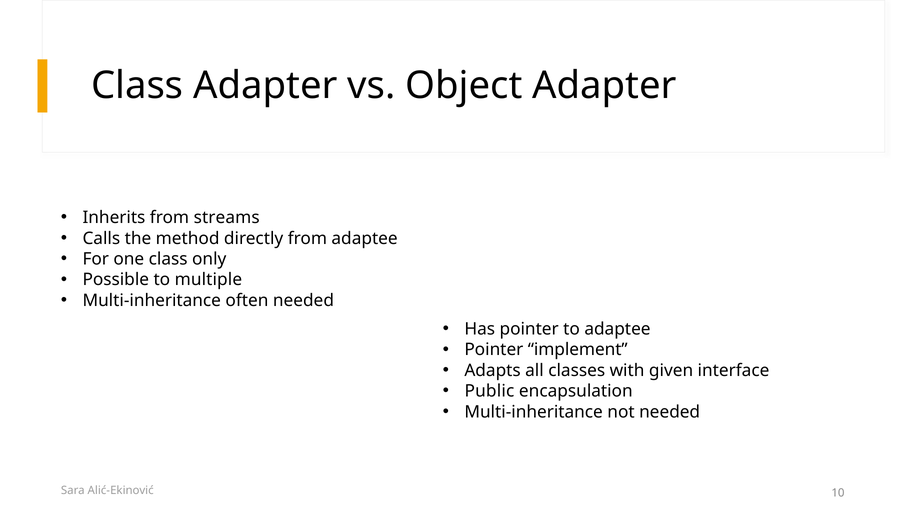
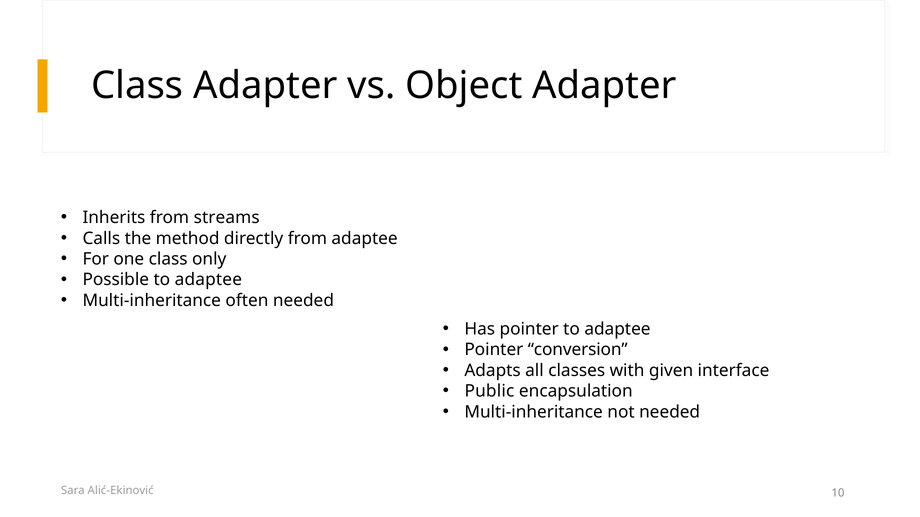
Possible to multiple: multiple -> adaptee
implement: implement -> conversion
